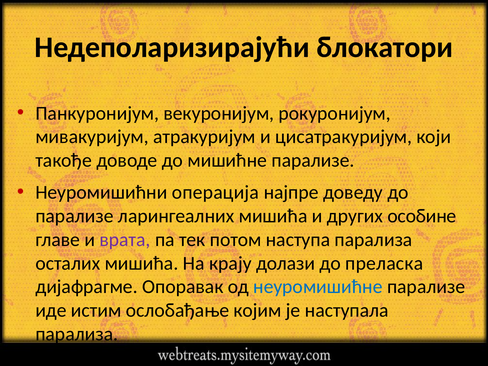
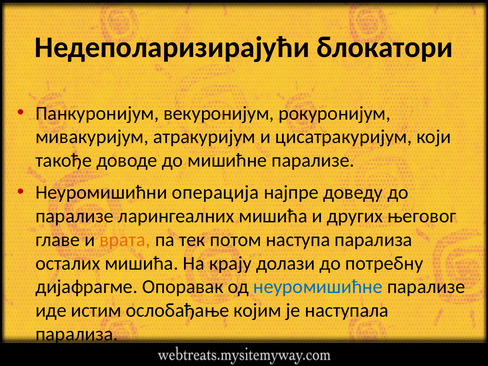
особине: особине -> његовог
врата colour: purple -> orange
преласка: преласка -> потребну
